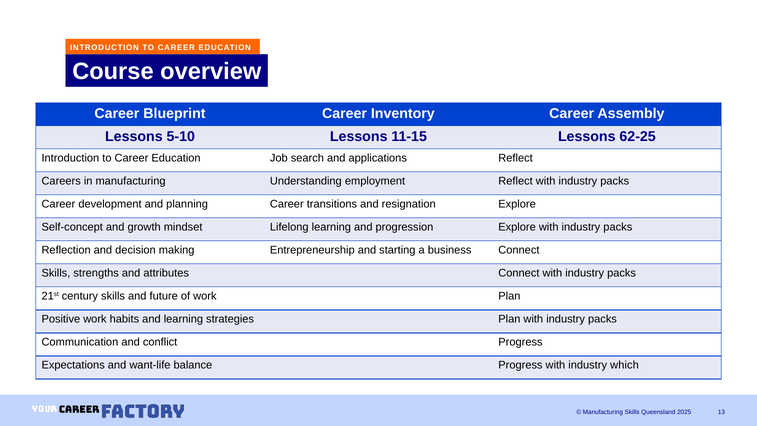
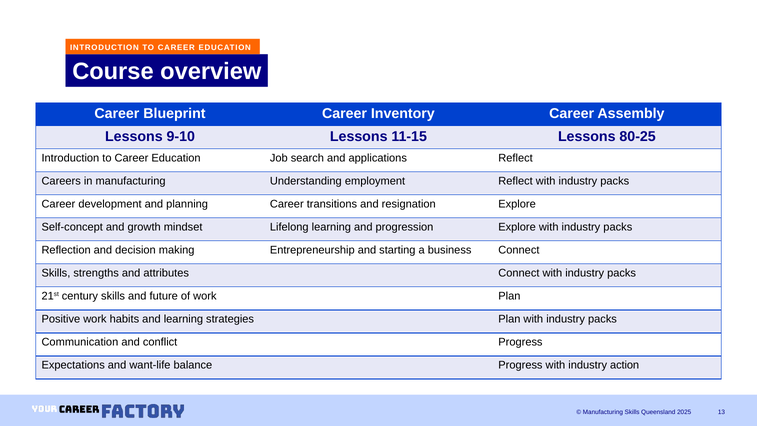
5-10: 5-10 -> 9-10
62-25: 62-25 -> 80-25
which: which -> action
